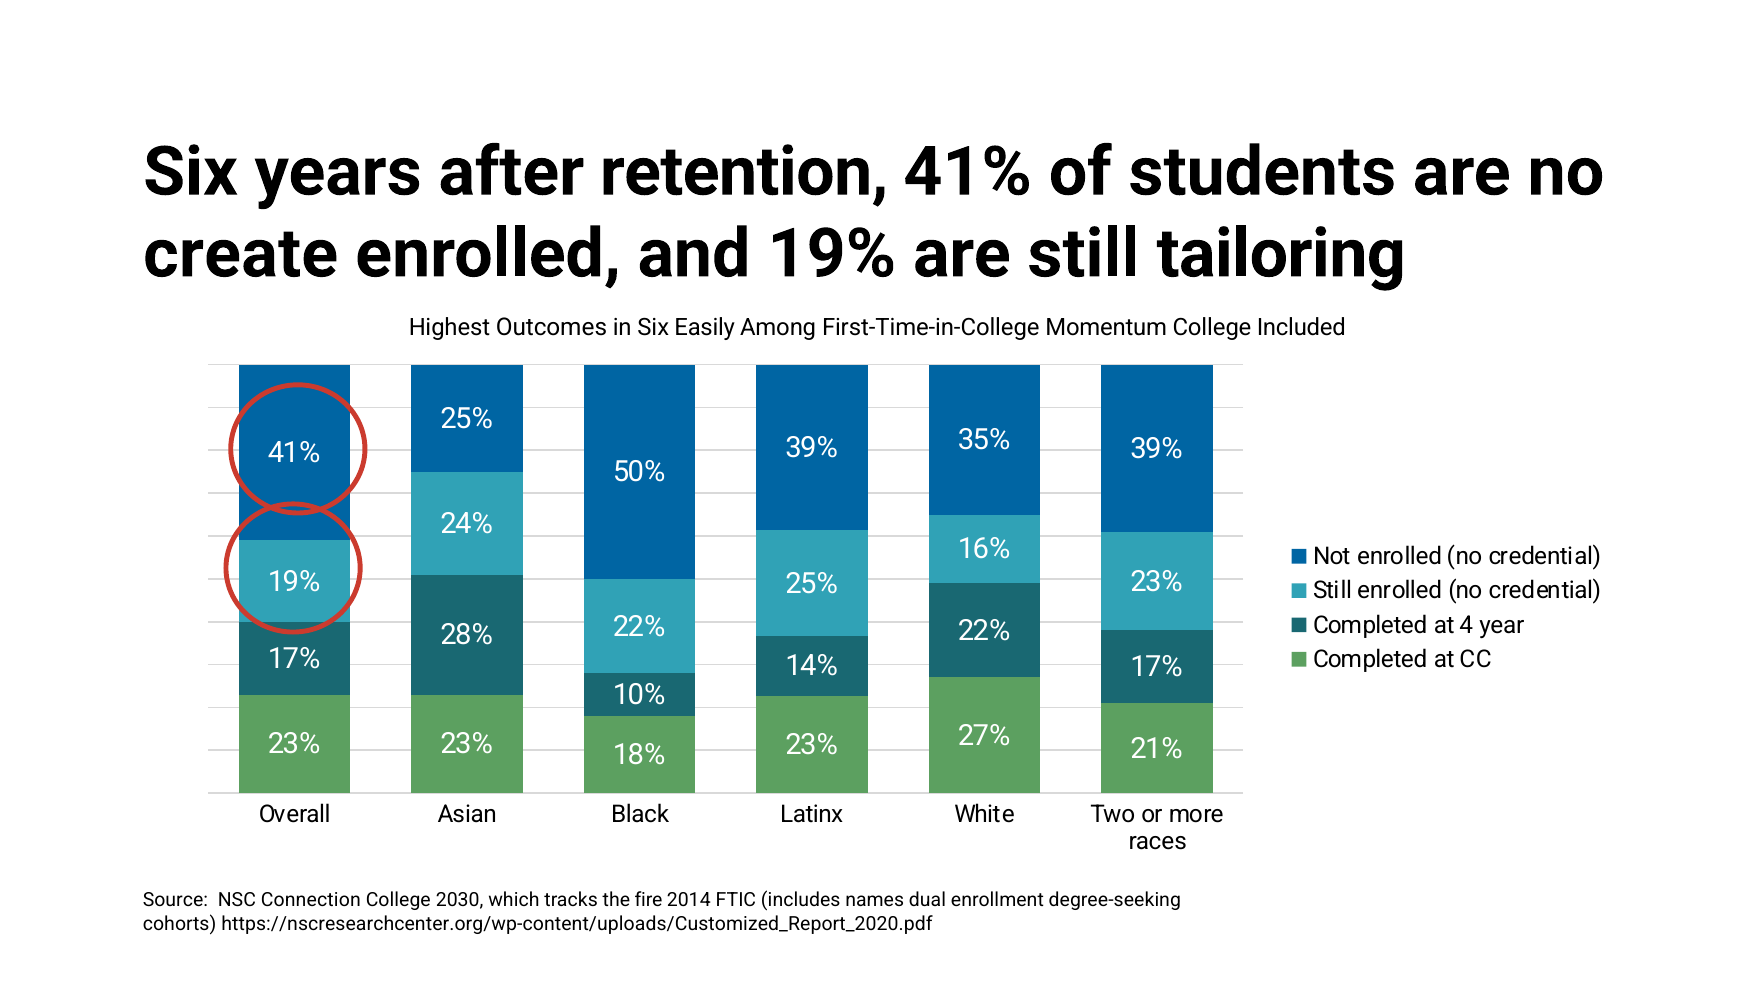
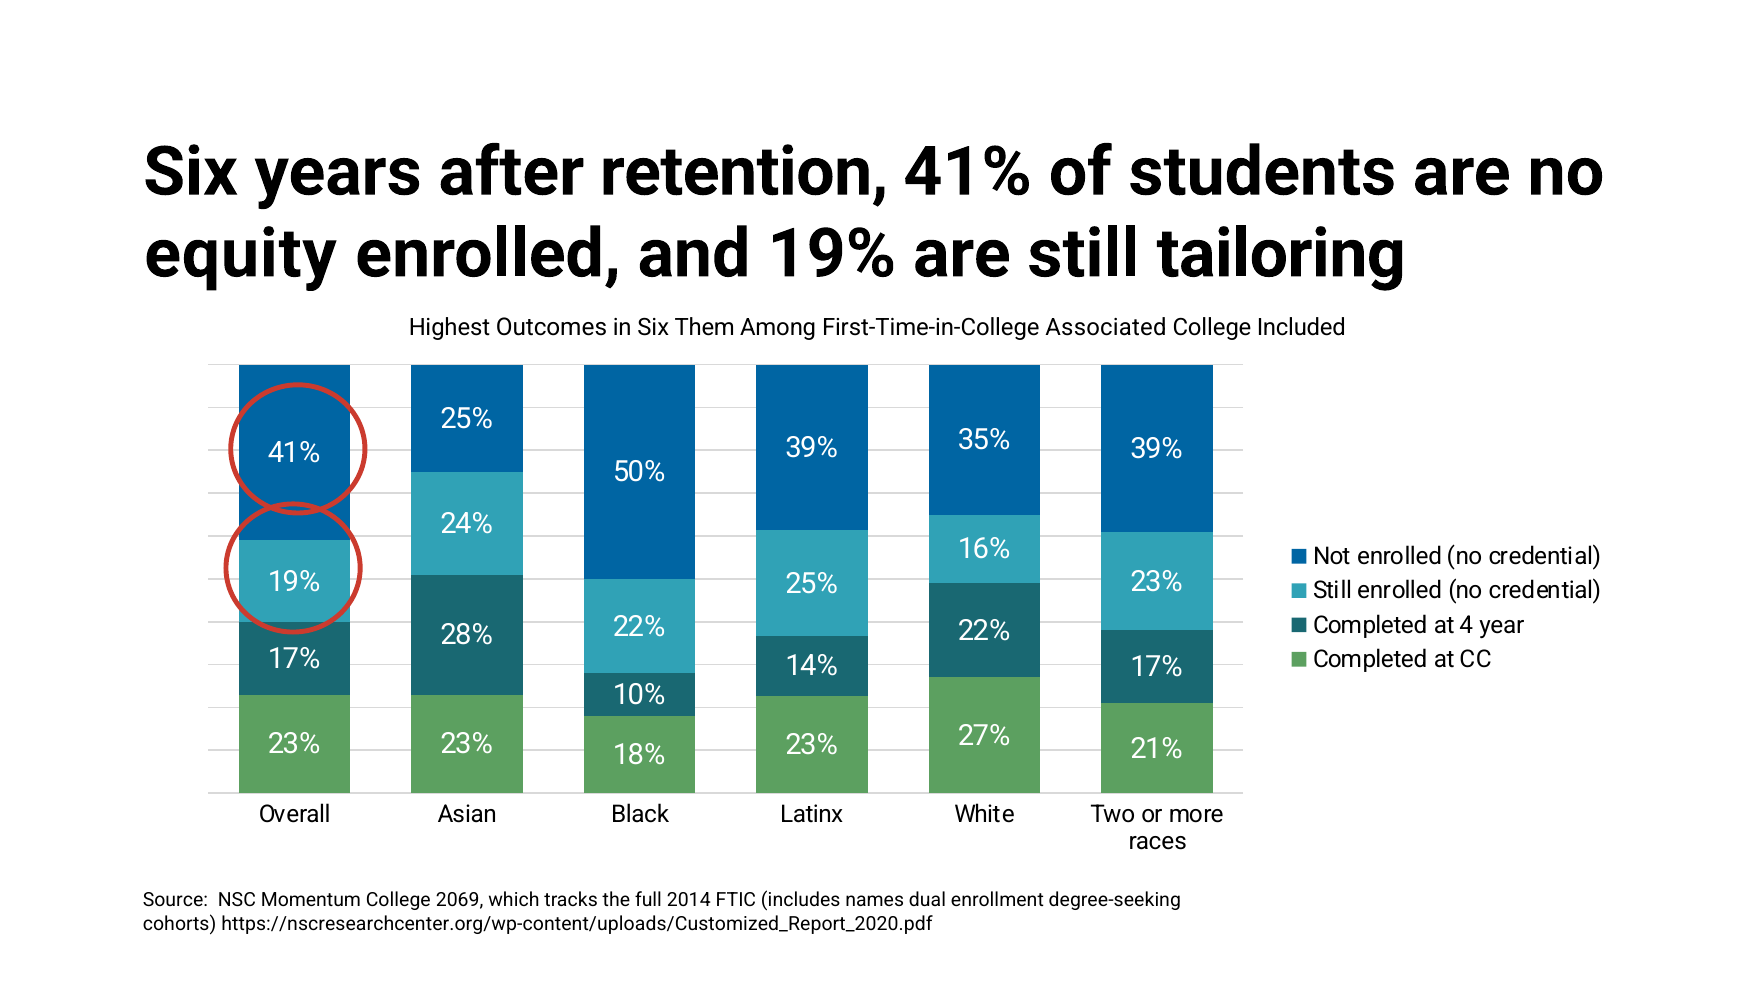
create: create -> equity
Easily: Easily -> Them
Momentum: Momentum -> Associated
Connection: Connection -> Momentum
2030: 2030 -> 2069
fire: fire -> full
